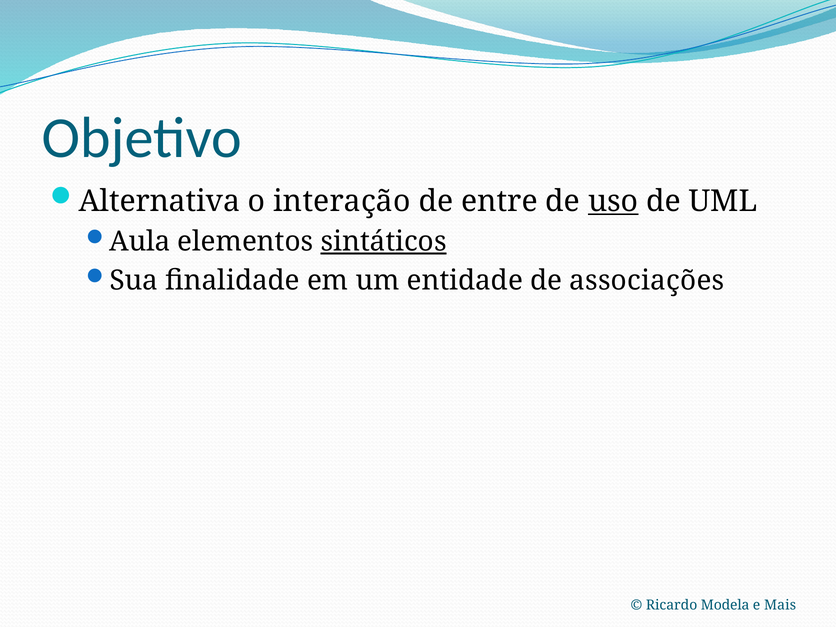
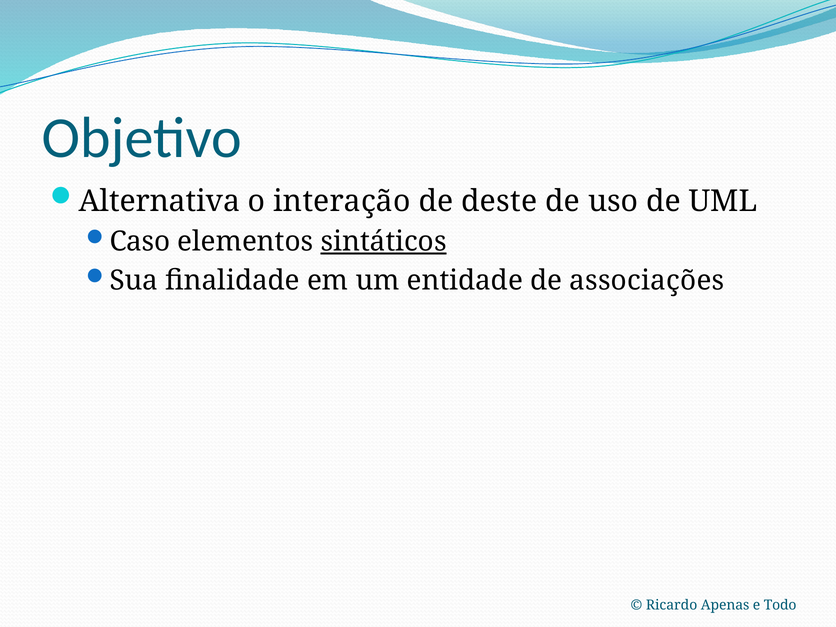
entre: entre -> deste
uso underline: present -> none
Aula: Aula -> Caso
Modela: Modela -> Apenas
Mais: Mais -> Todo
